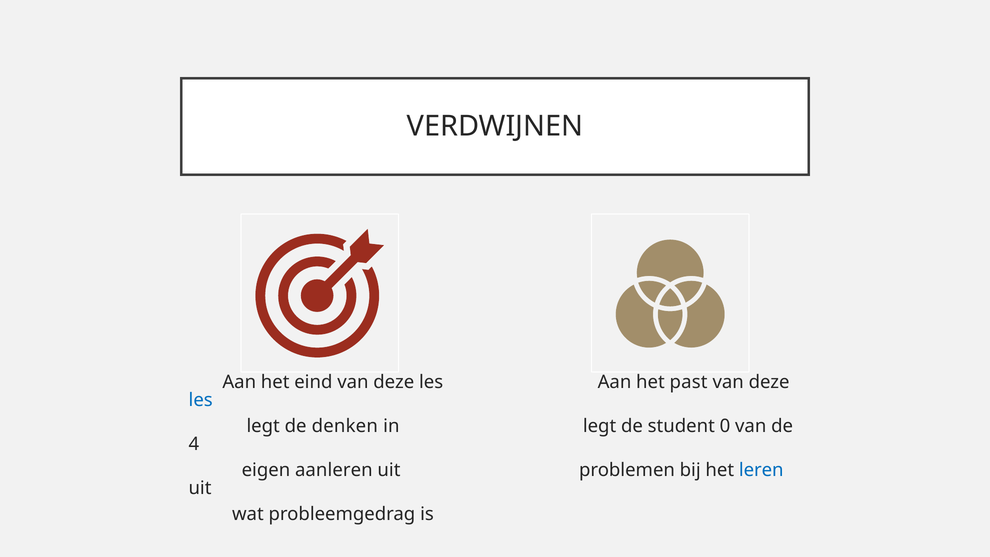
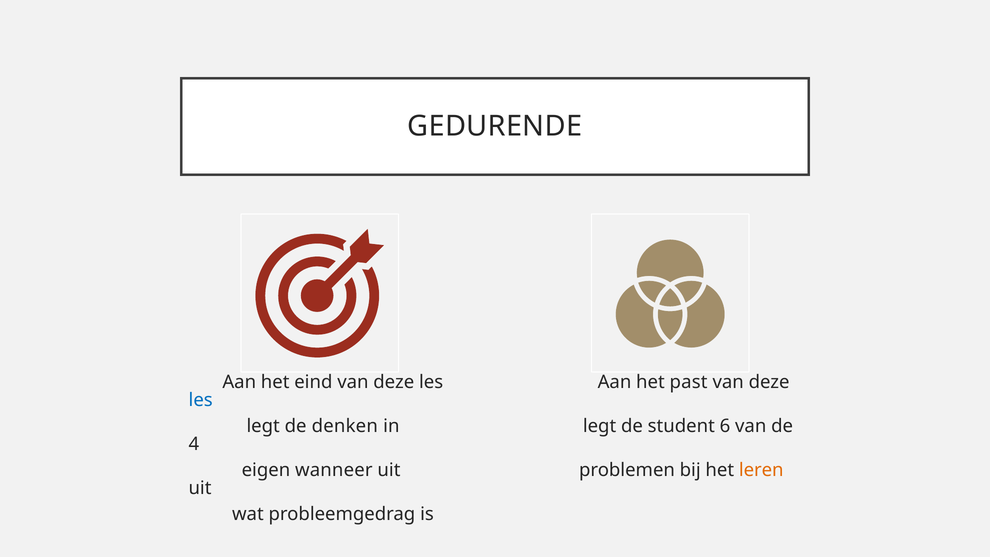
VERDWIJNEN: VERDWIJNEN -> GEDURENDE
0: 0 -> 6
aanleren: aanleren -> wanneer
leren colour: blue -> orange
